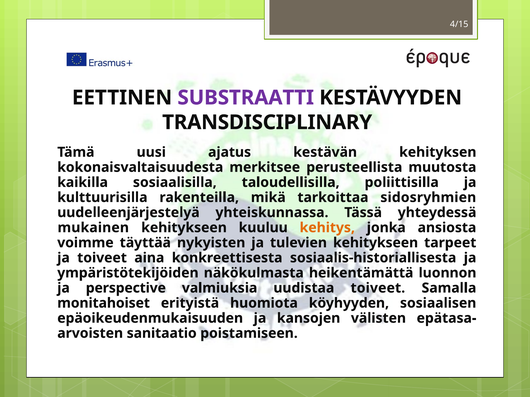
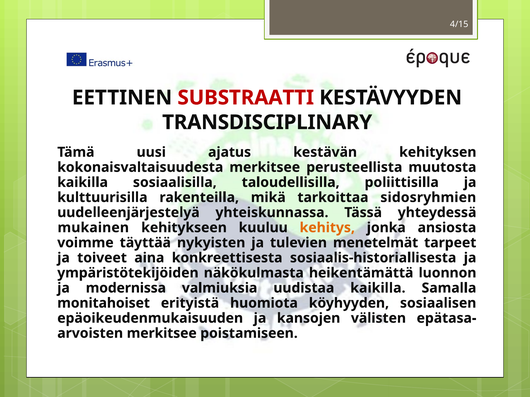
SUBSTRAATTI colour: purple -> red
tulevien kehitykseen: kehitykseen -> menetelmät
perspective: perspective -> modernissa
uudistaa toiveet: toiveet -> kaikilla
sanitaatio at (162, 334): sanitaatio -> merkitsee
